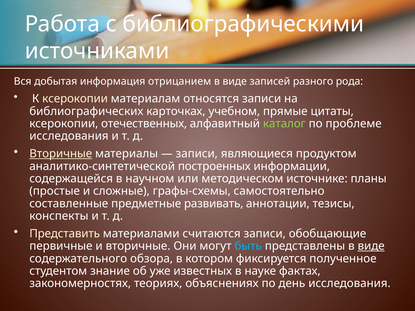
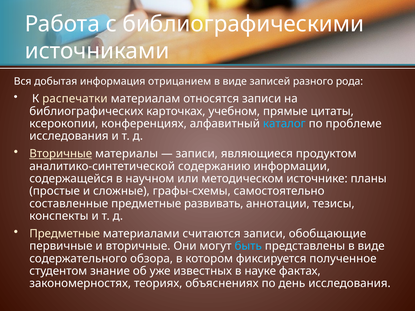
К ксерокопии: ксерокопии -> распечатки
отечественных: отечественных -> конференциях
каталог colour: light green -> light blue
построенных: построенных -> содержанию
Представить at (65, 234): Представить -> Предметные
виде at (371, 246) underline: present -> none
